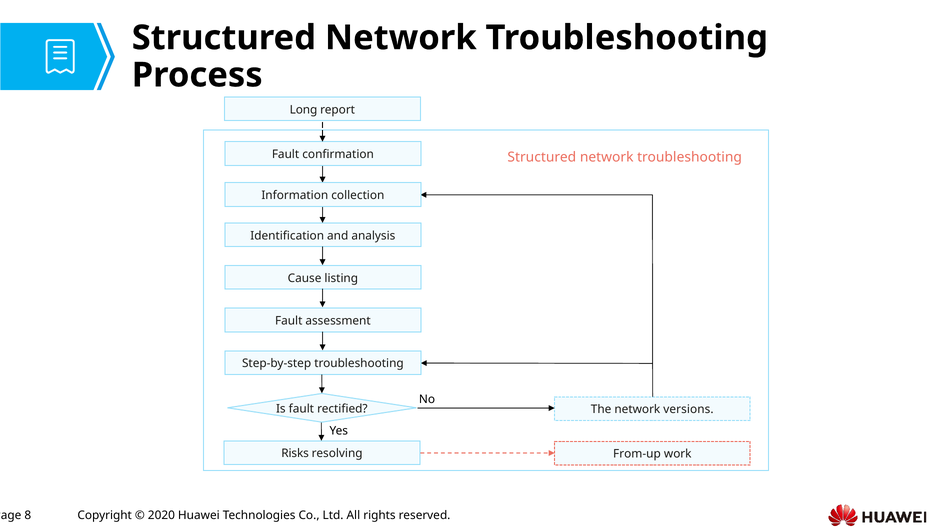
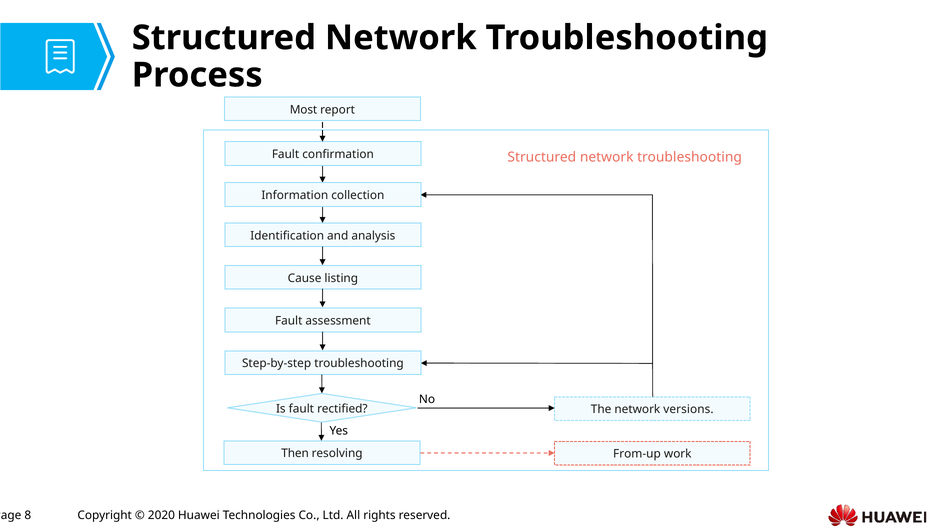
Long: Long -> Most
Risks: Risks -> Then
